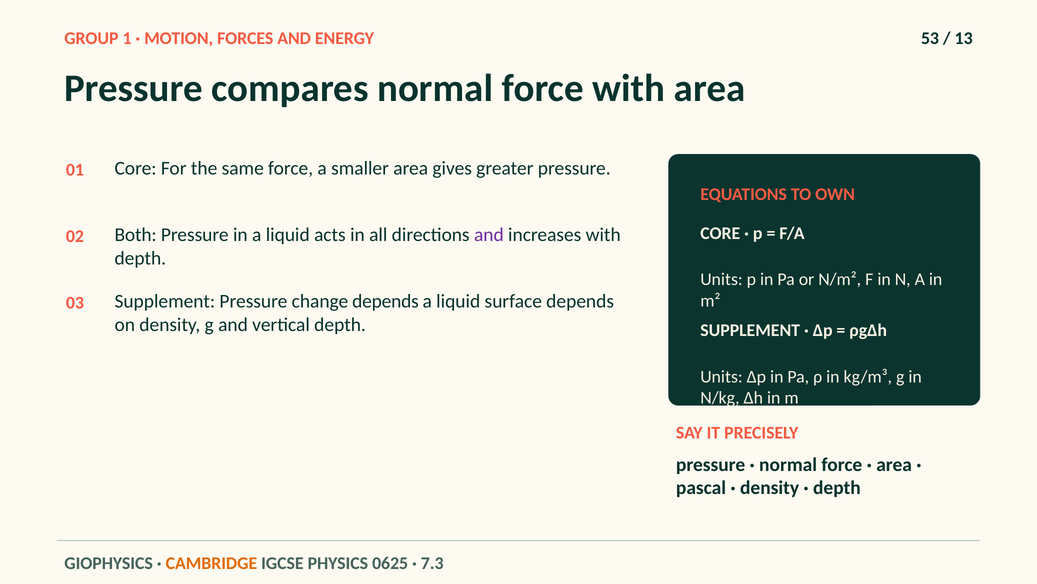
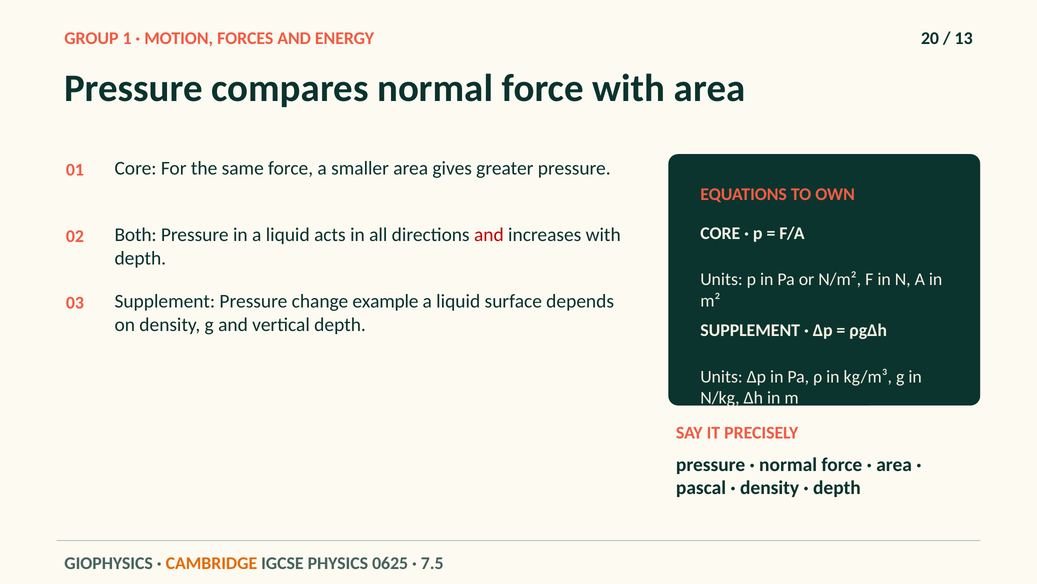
53: 53 -> 20
and at (489, 235) colour: purple -> red
change depends: depends -> example
7.3: 7.3 -> 7.5
